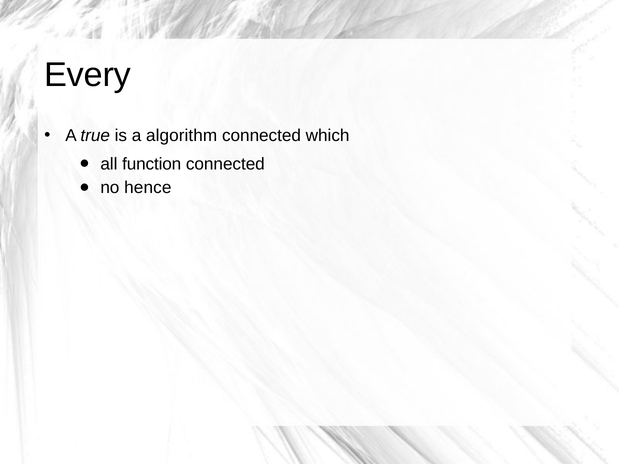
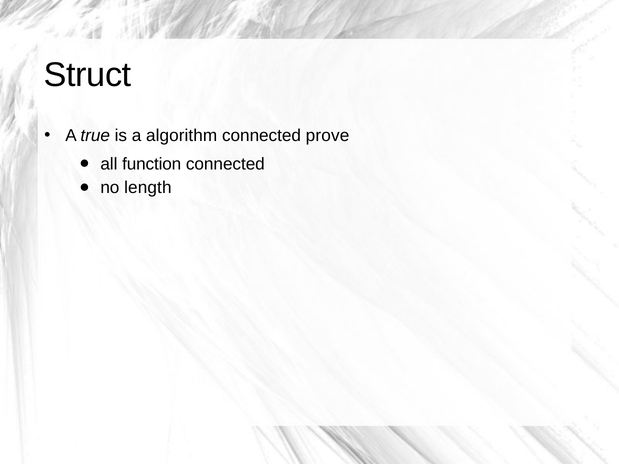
Every: Every -> Struct
which: which -> prove
hence: hence -> length
